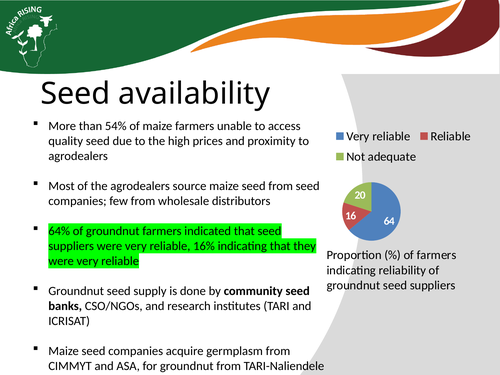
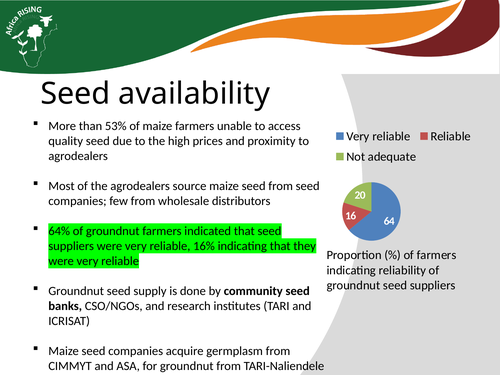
54%: 54% -> 53%
